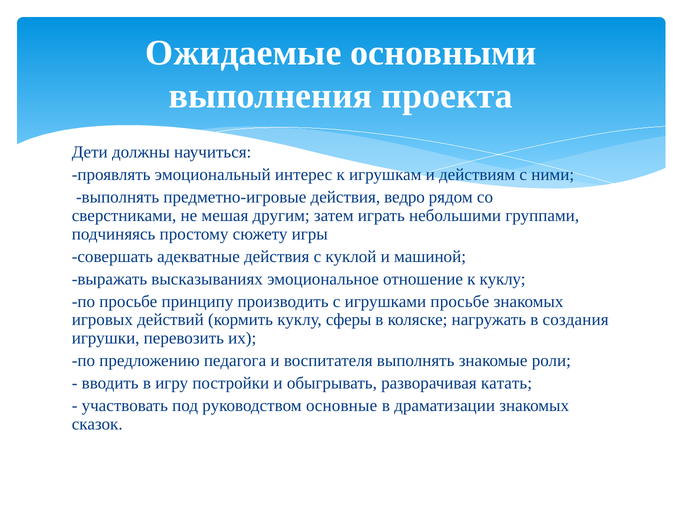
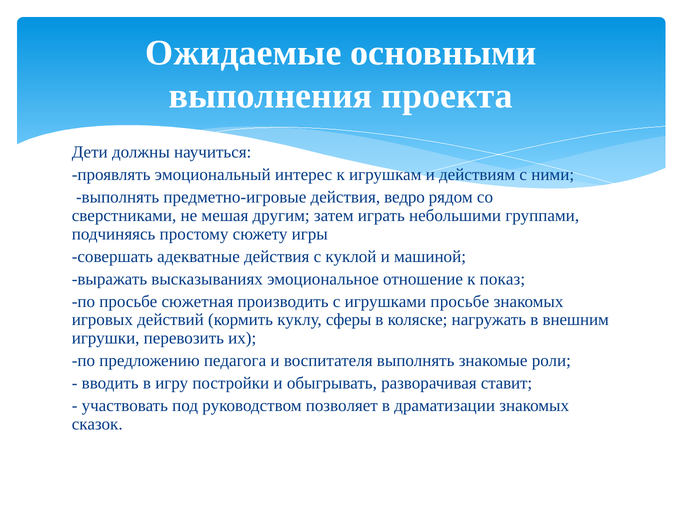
к куклу: куклу -> показ
принципу: принципу -> сюжетная
создания: создания -> внешним
катать: катать -> ставит
основные: основные -> позволяет
